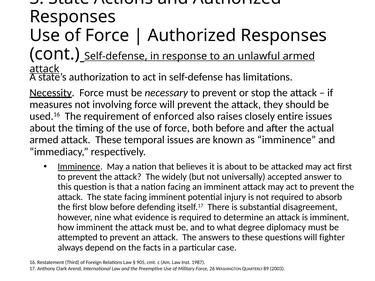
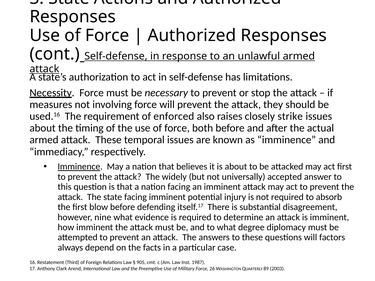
entire: entire -> strike
fighter: fighter -> factors
